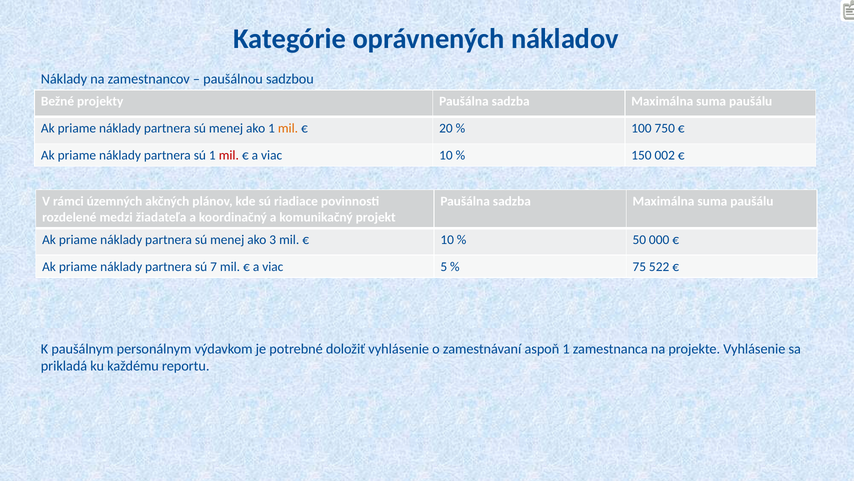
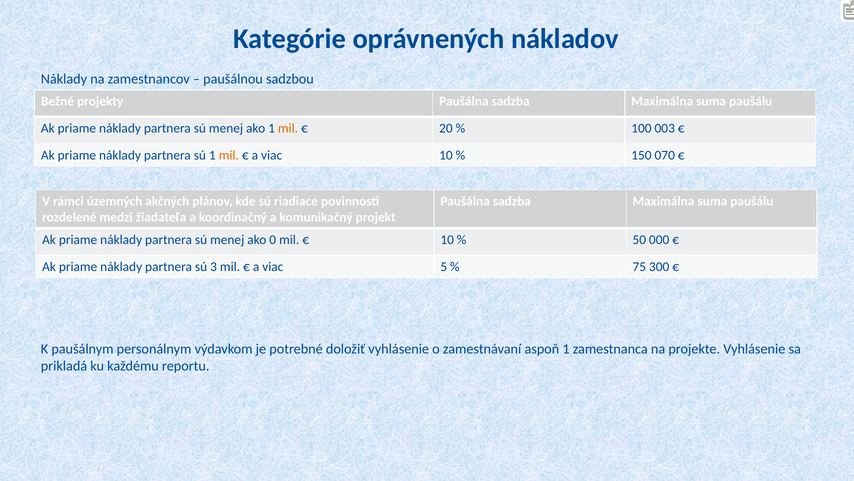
750: 750 -> 003
mil at (229, 155) colour: red -> orange
002: 002 -> 070
3: 3 -> 0
7: 7 -> 3
522: 522 -> 300
